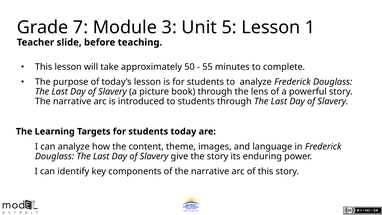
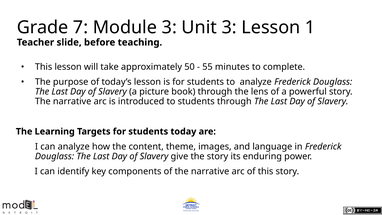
Unit 5: 5 -> 3
